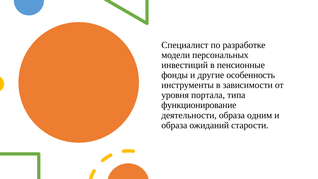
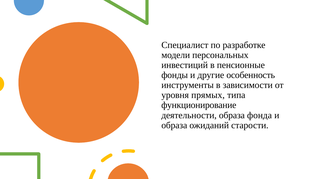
портала: портала -> прямых
одним: одним -> фонда
